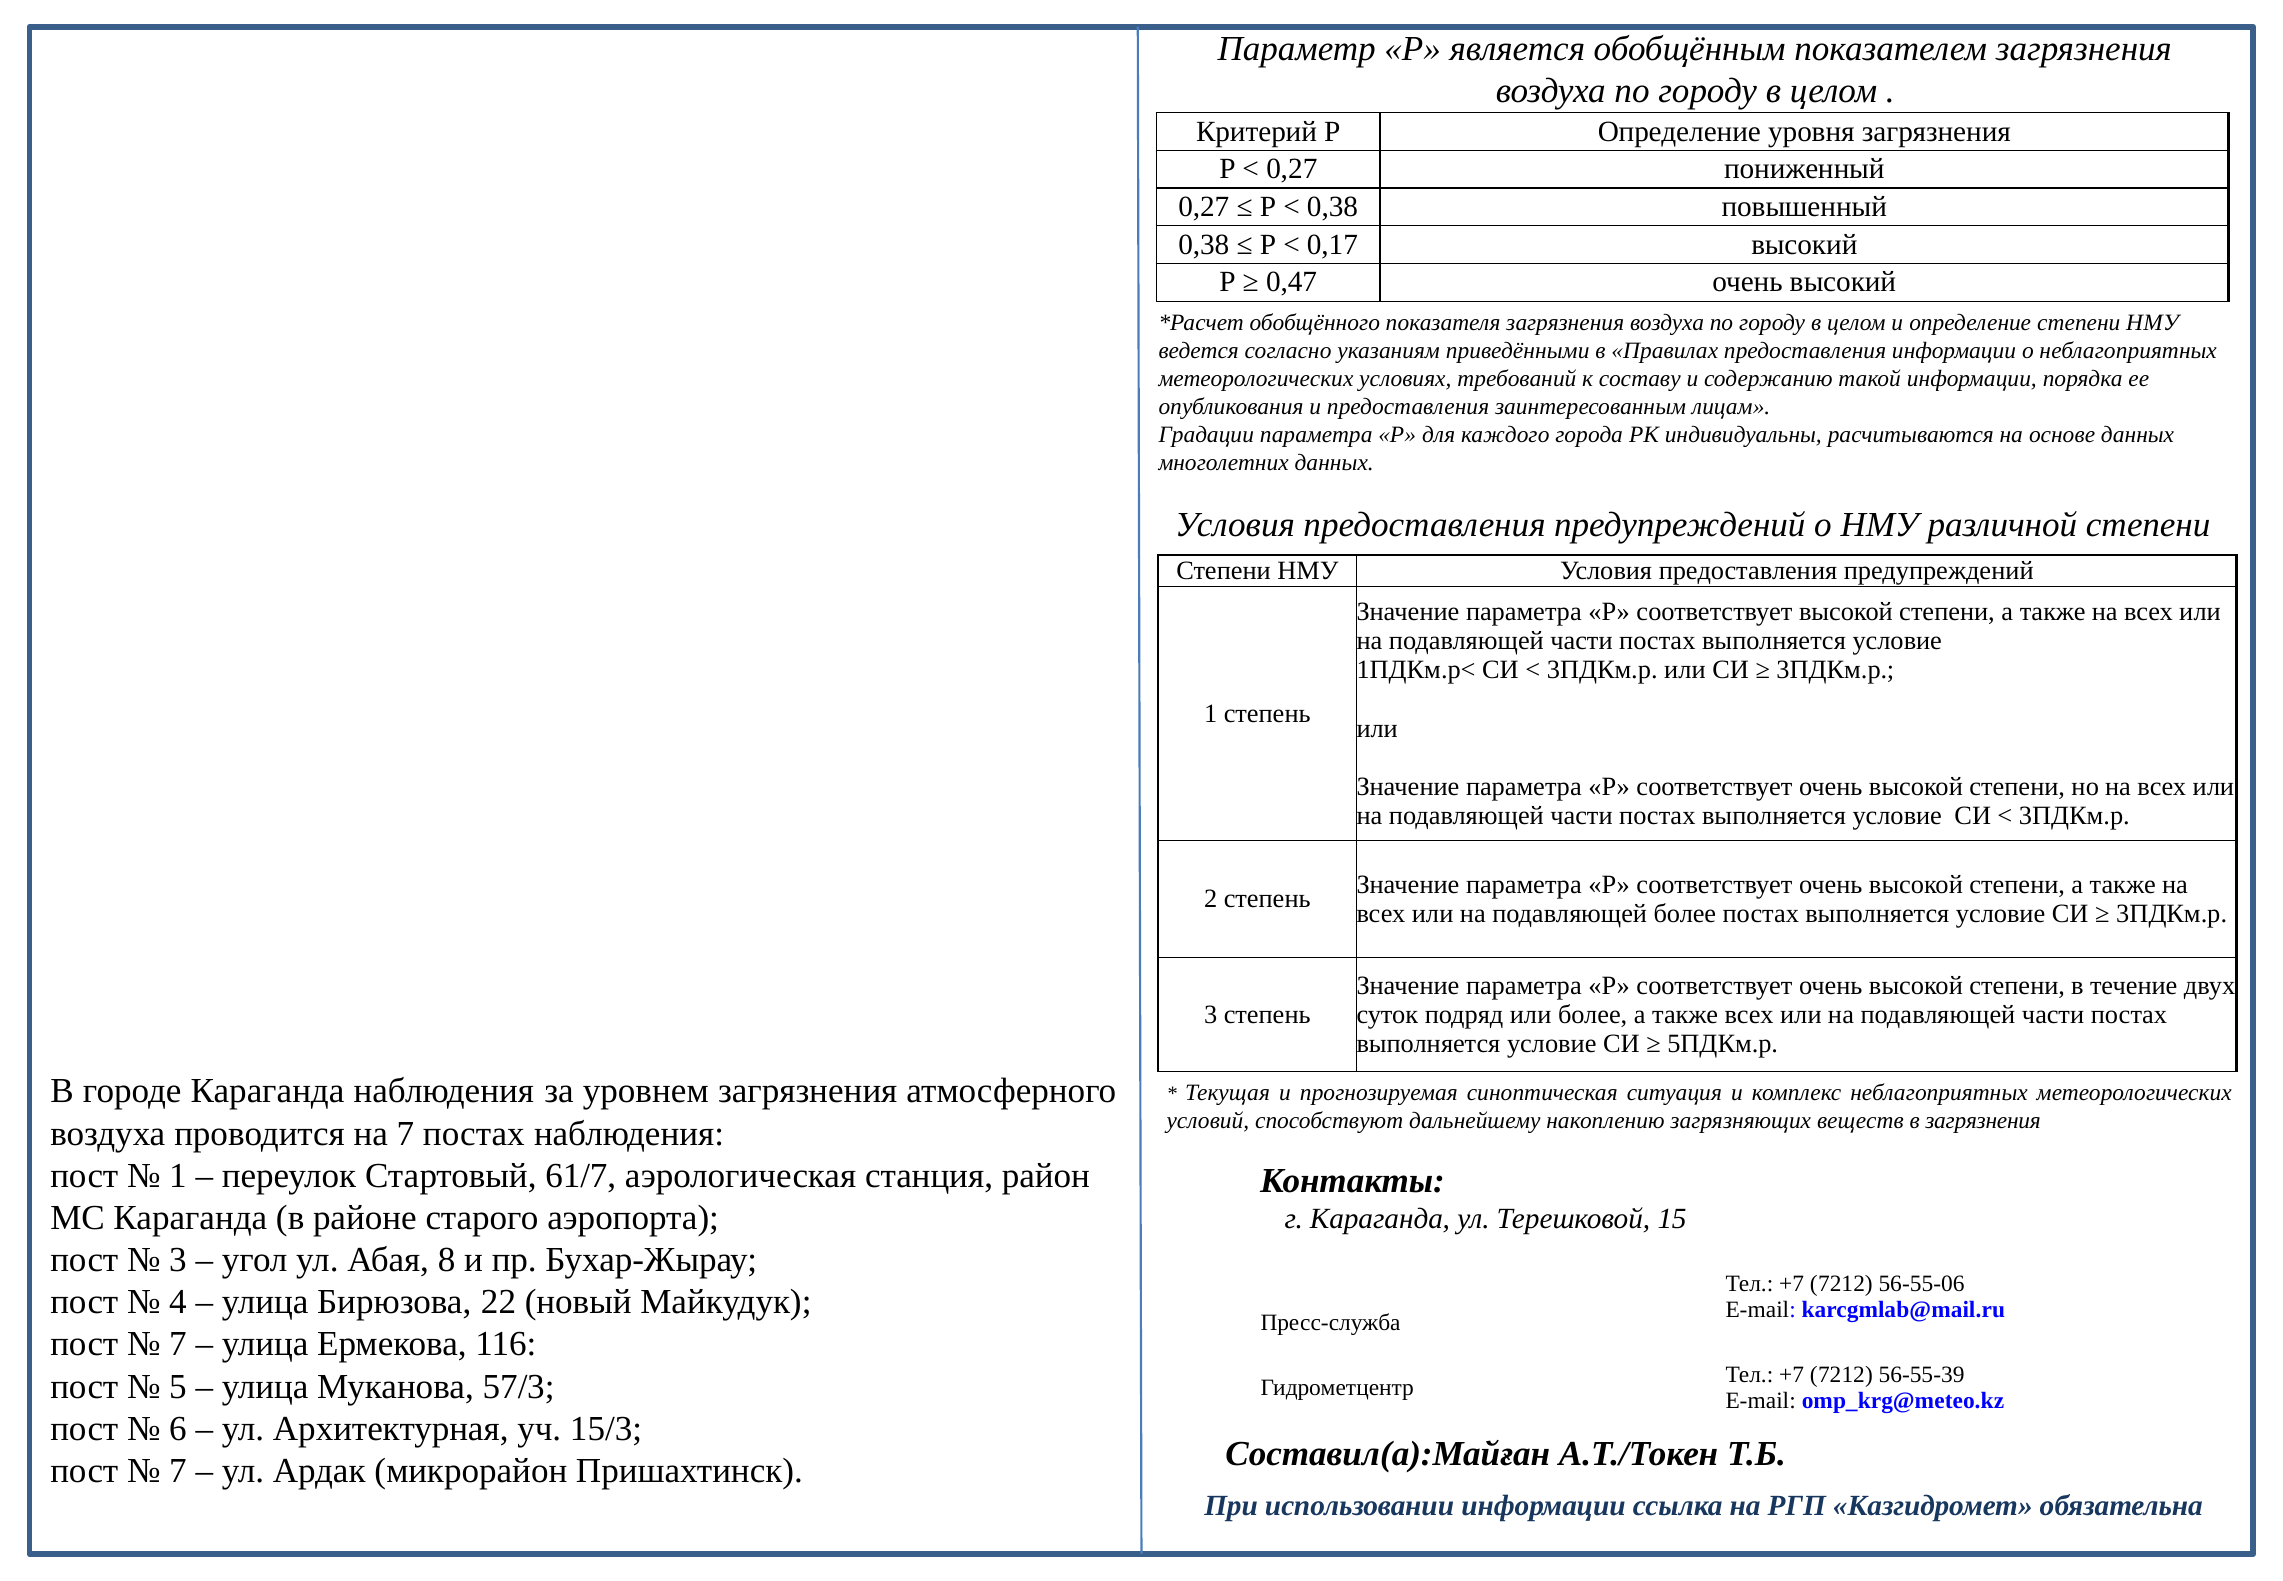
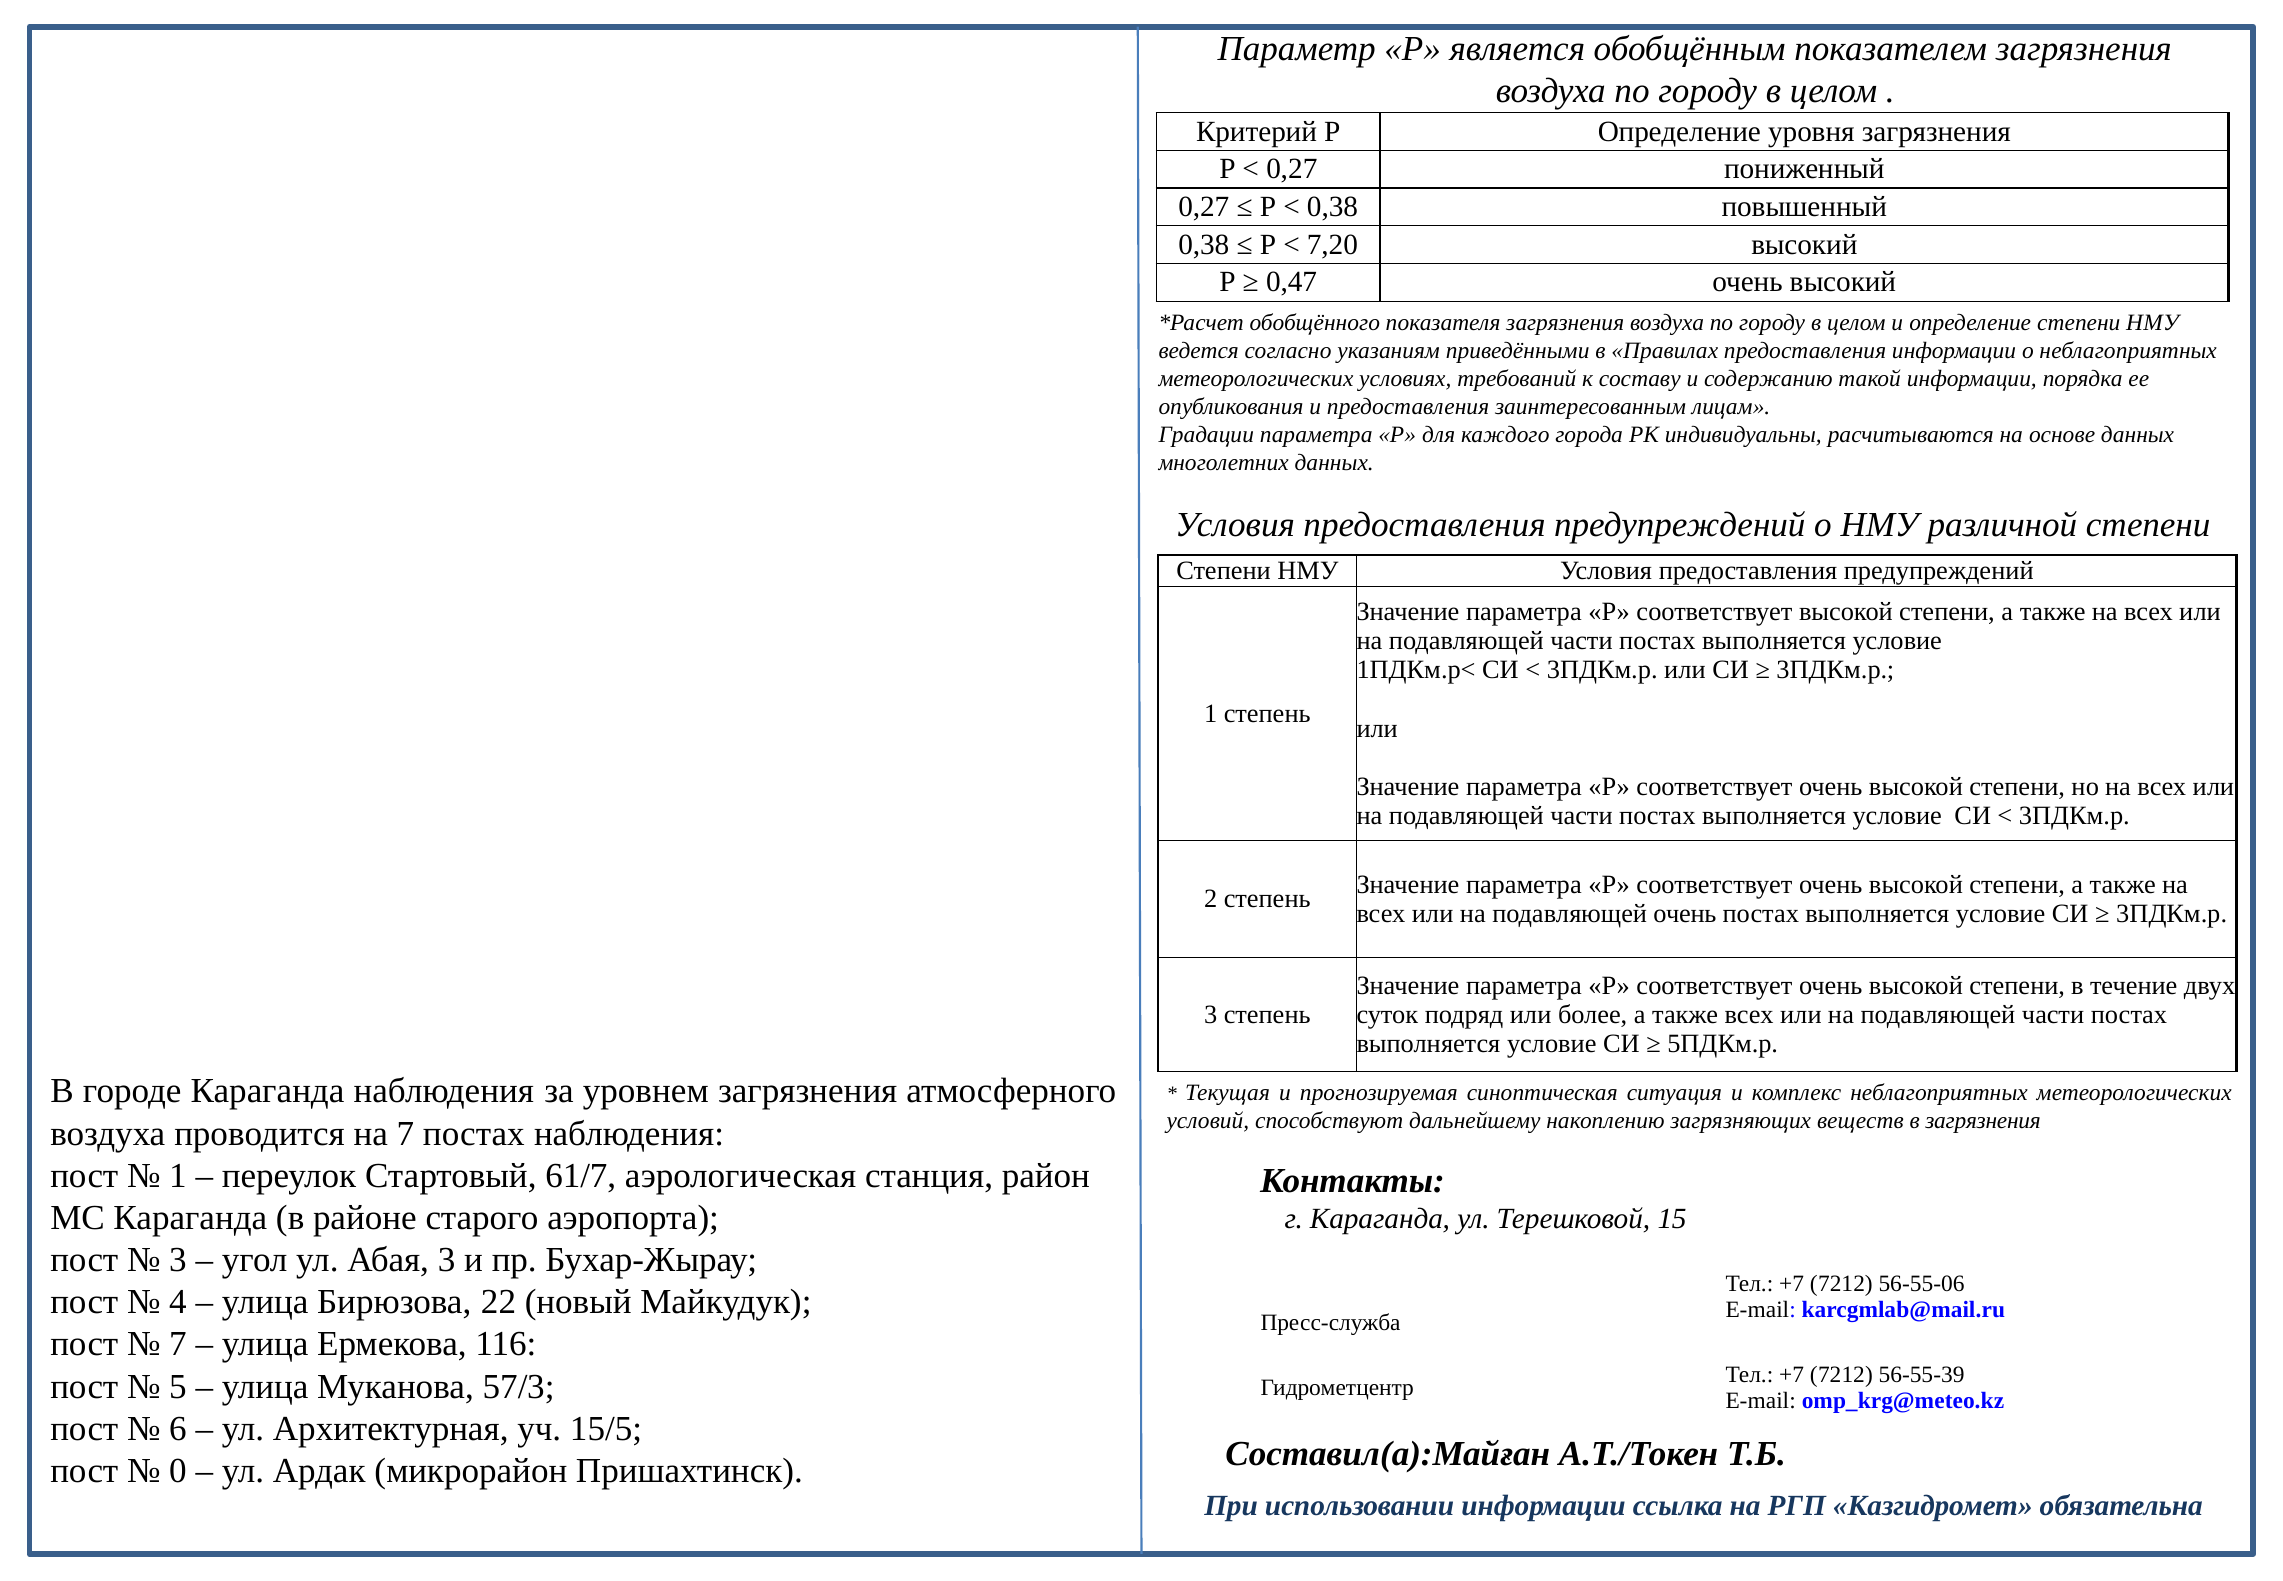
0,17: 0,17 -> 7,20
подавляющей более: более -> очень
Абая 8: 8 -> 3
15/3: 15/3 -> 15/5
7 at (178, 1470): 7 -> 0
